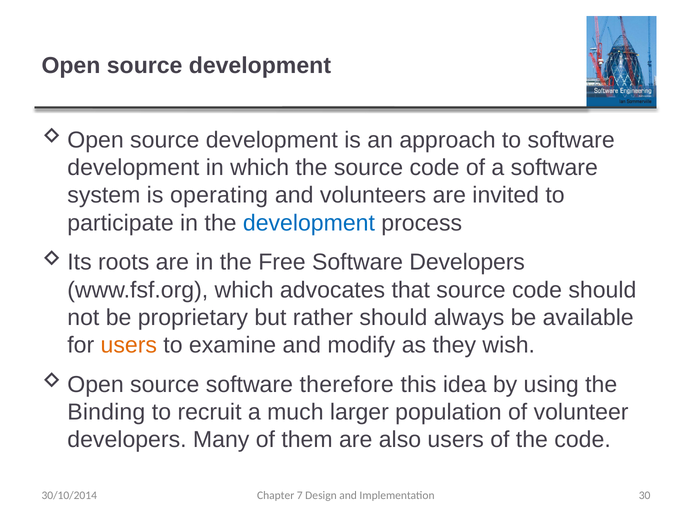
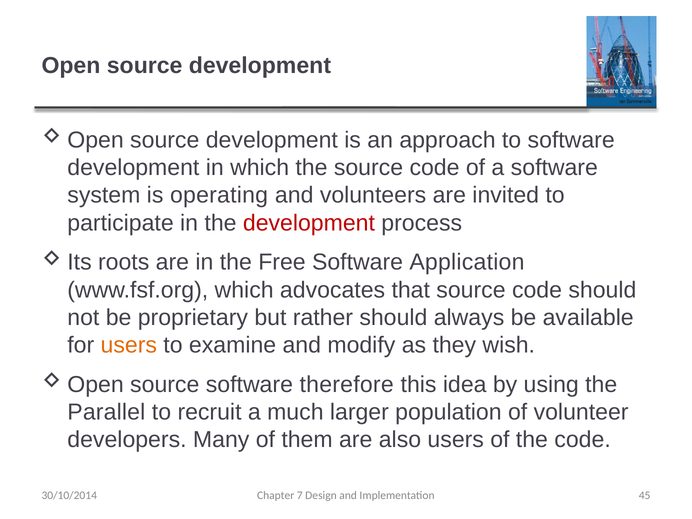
development at (309, 223) colour: blue -> red
Software Developers: Developers -> Application
Binding: Binding -> Parallel
30: 30 -> 45
